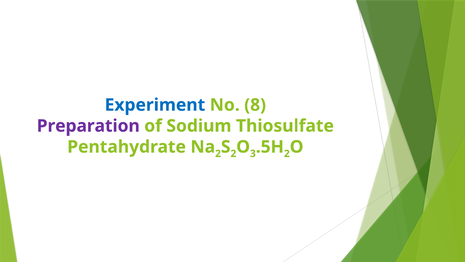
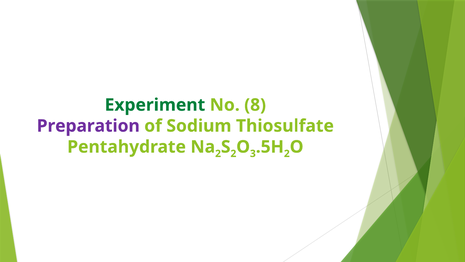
Experiment colour: blue -> green
